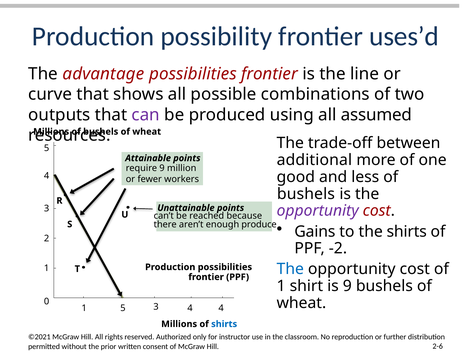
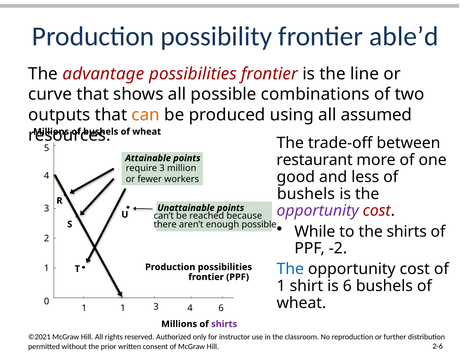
uses’d: uses’d -> able’d
can colour: purple -> orange
additional: additional -> restaurant
require 9: 9 -> 3
Gains: Gains -> While
enough produce: produce -> possible
is 9: 9 -> 6
1 5: 5 -> 1
4 4: 4 -> 6
shirts at (224, 324) colour: blue -> purple
